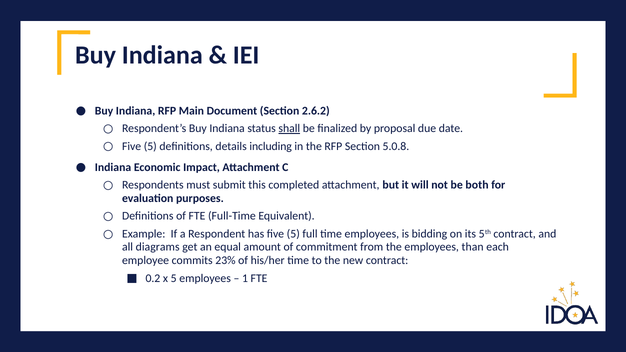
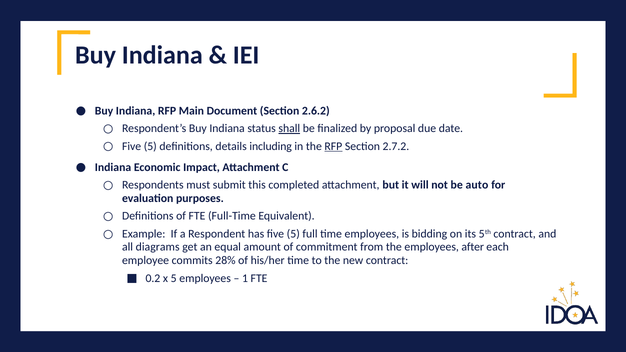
RFP at (333, 146) underline: none -> present
5.0.8: 5.0.8 -> 2.7.2
both: both -> auto
than: than -> after
23%: 23% -> 28%
